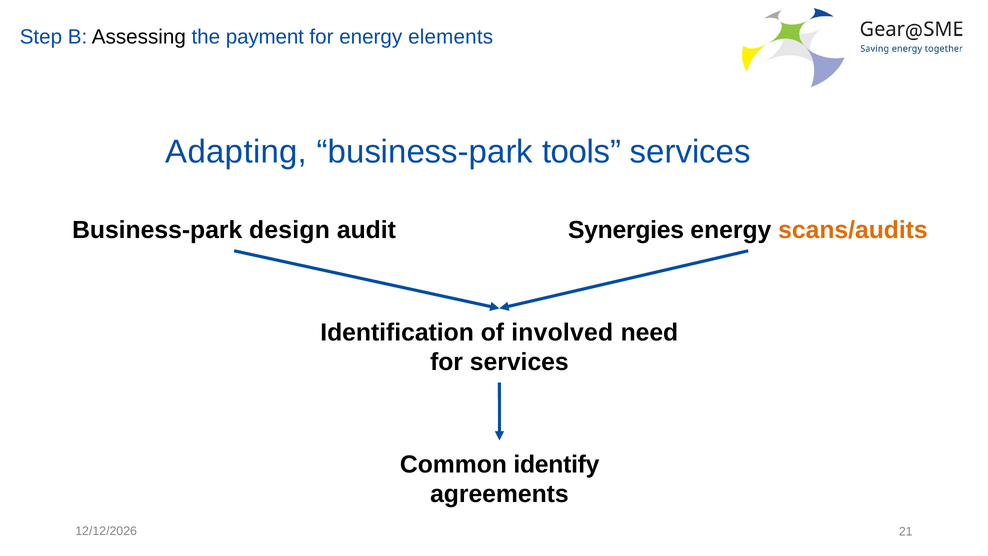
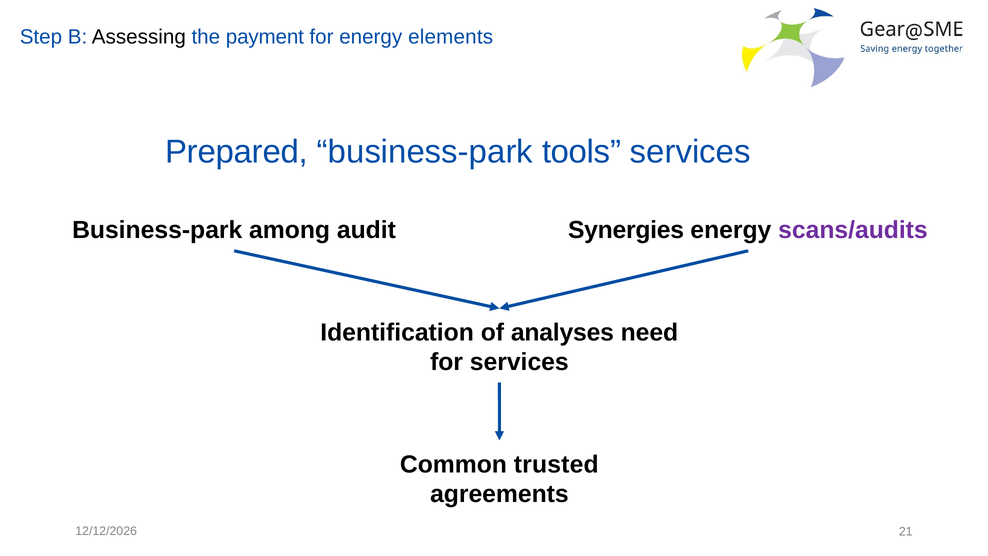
Adapting: Adapting -> Prepared
design: design -> among
scans/audits colour: orange -> purple
involved: involved -> analyses
identify: identify -> trusted
